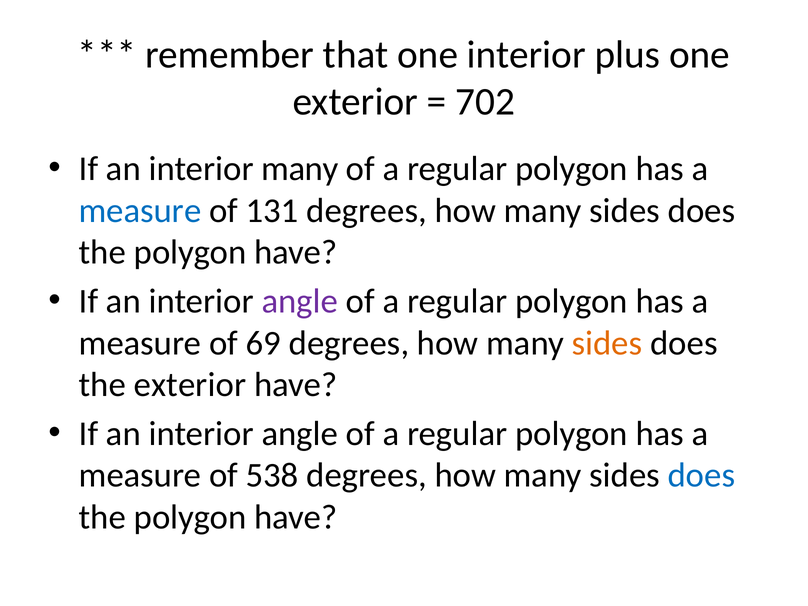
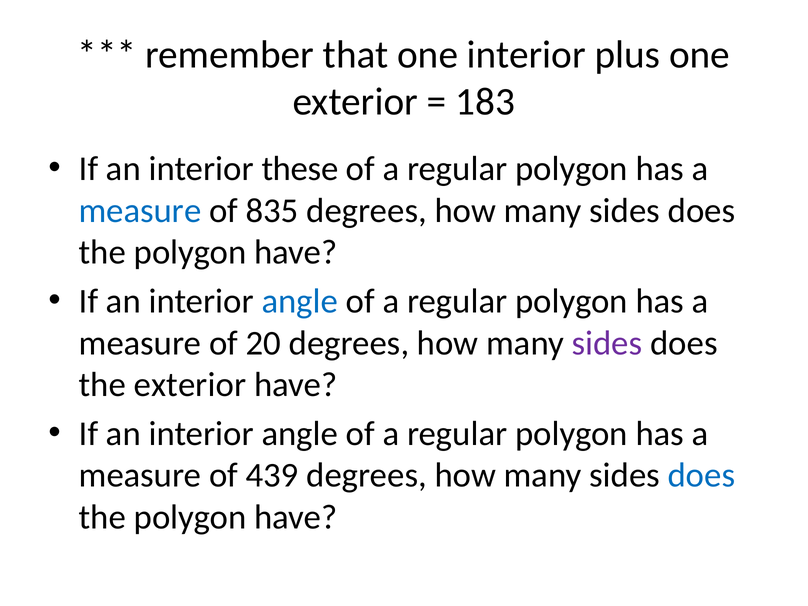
702: 702 -> 183
interior many: many -> these
131: 131 -> 835
angle at (300, 301) colour: purple -> blue
69: 69 -> 20
sides at (607, 343) colour: orange -> purple
538: 538 -> 439
